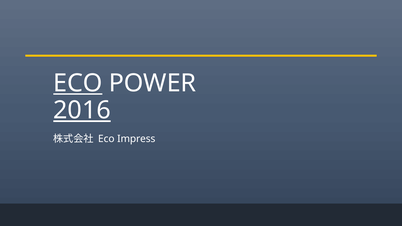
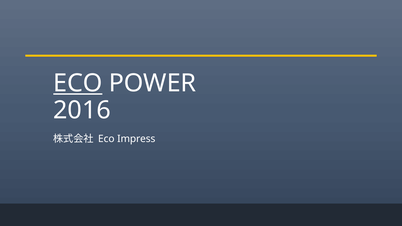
2016 underline: present -> none
